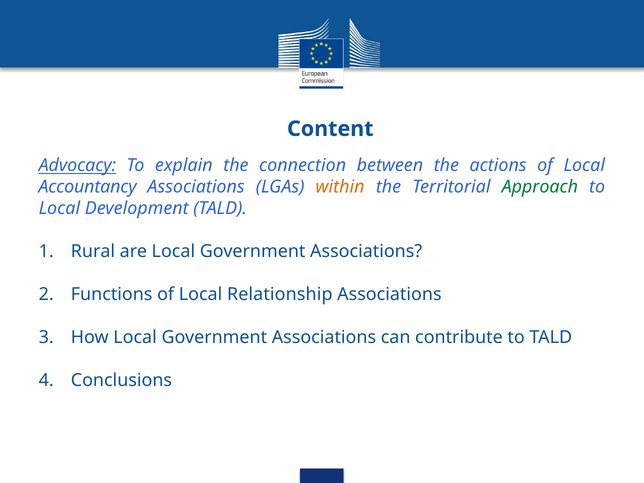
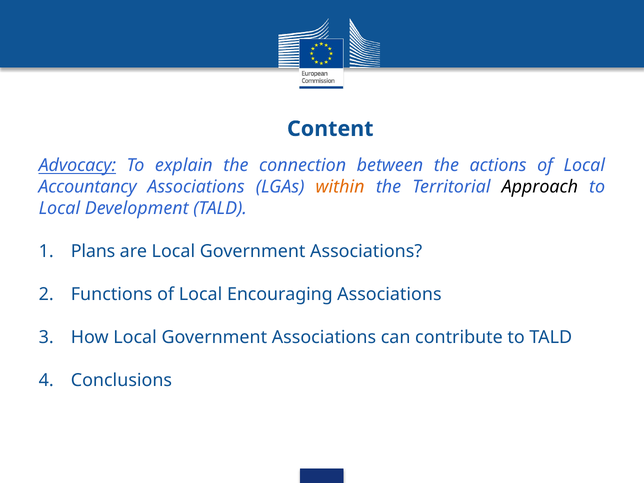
Approach colour: green -> black
Rural: Rural -> Plans
Relationship: Relationship -> Encouraging
